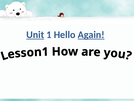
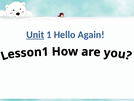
Again underline: present -> none
